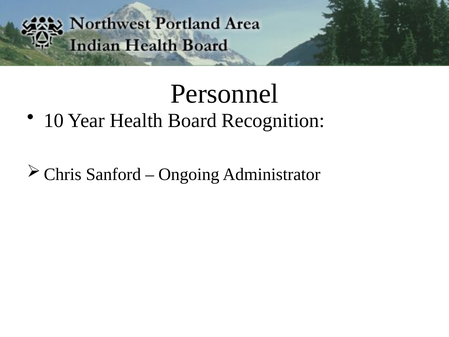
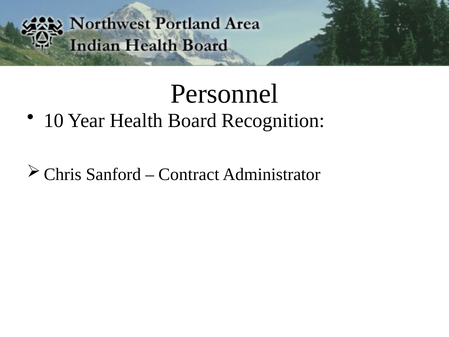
Ongoing: Ongoing -> Contract
